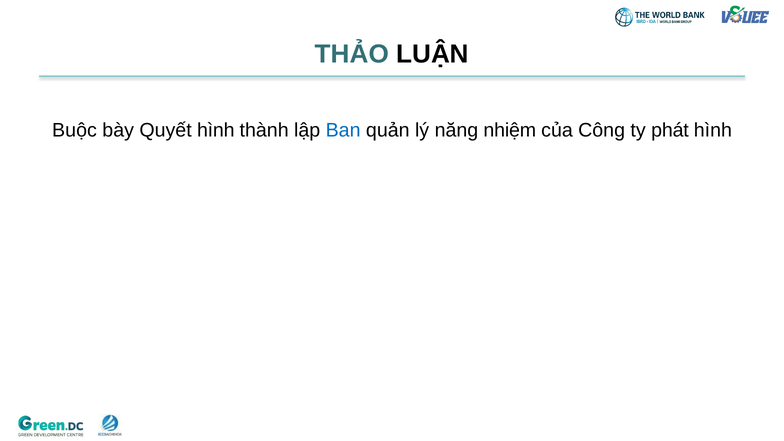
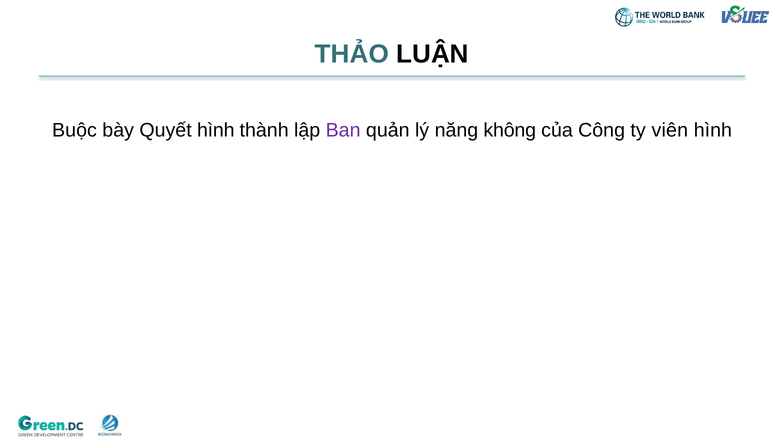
Ban colour: blue -> purple
nhiệm: nhiệm -> không
phát: phát -> viên
